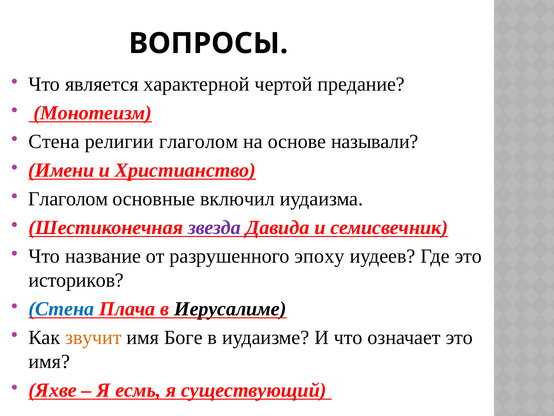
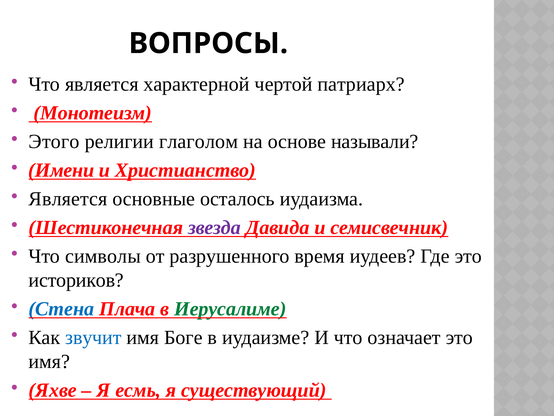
предание: предание -> патриарх
Стена at (54, 141): Стена -> Этого
Глаголом at (68, 199): Глаголом -> Является
включил: включил -> осталось
название: название -> символы
эпоху: эпоху -> время
Иерусалиме colour: black -> green
звучит colour: orange -> blue
